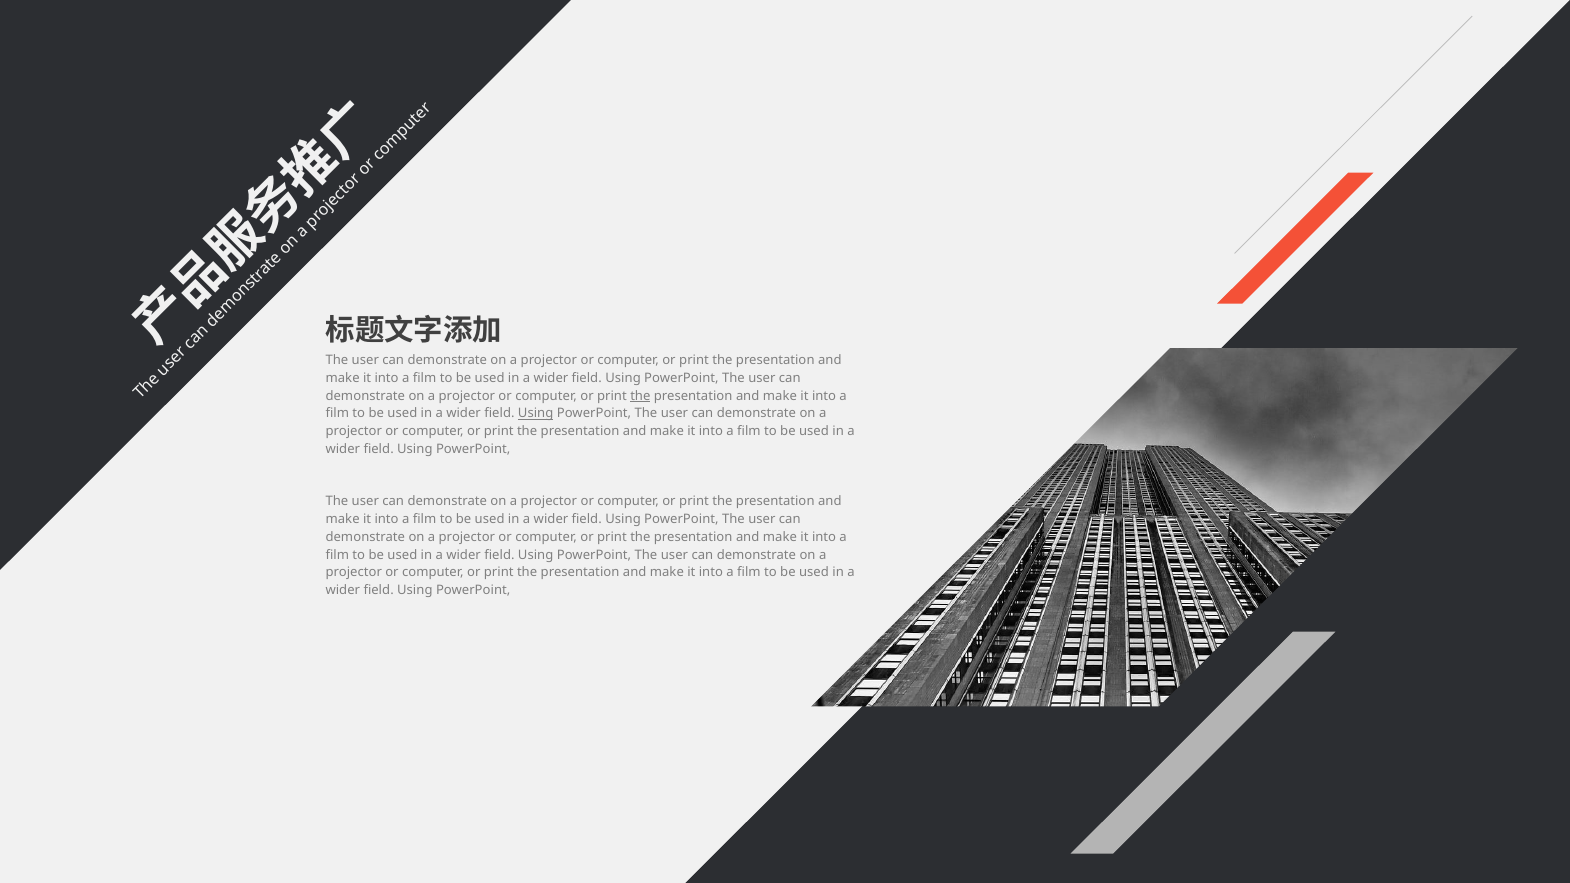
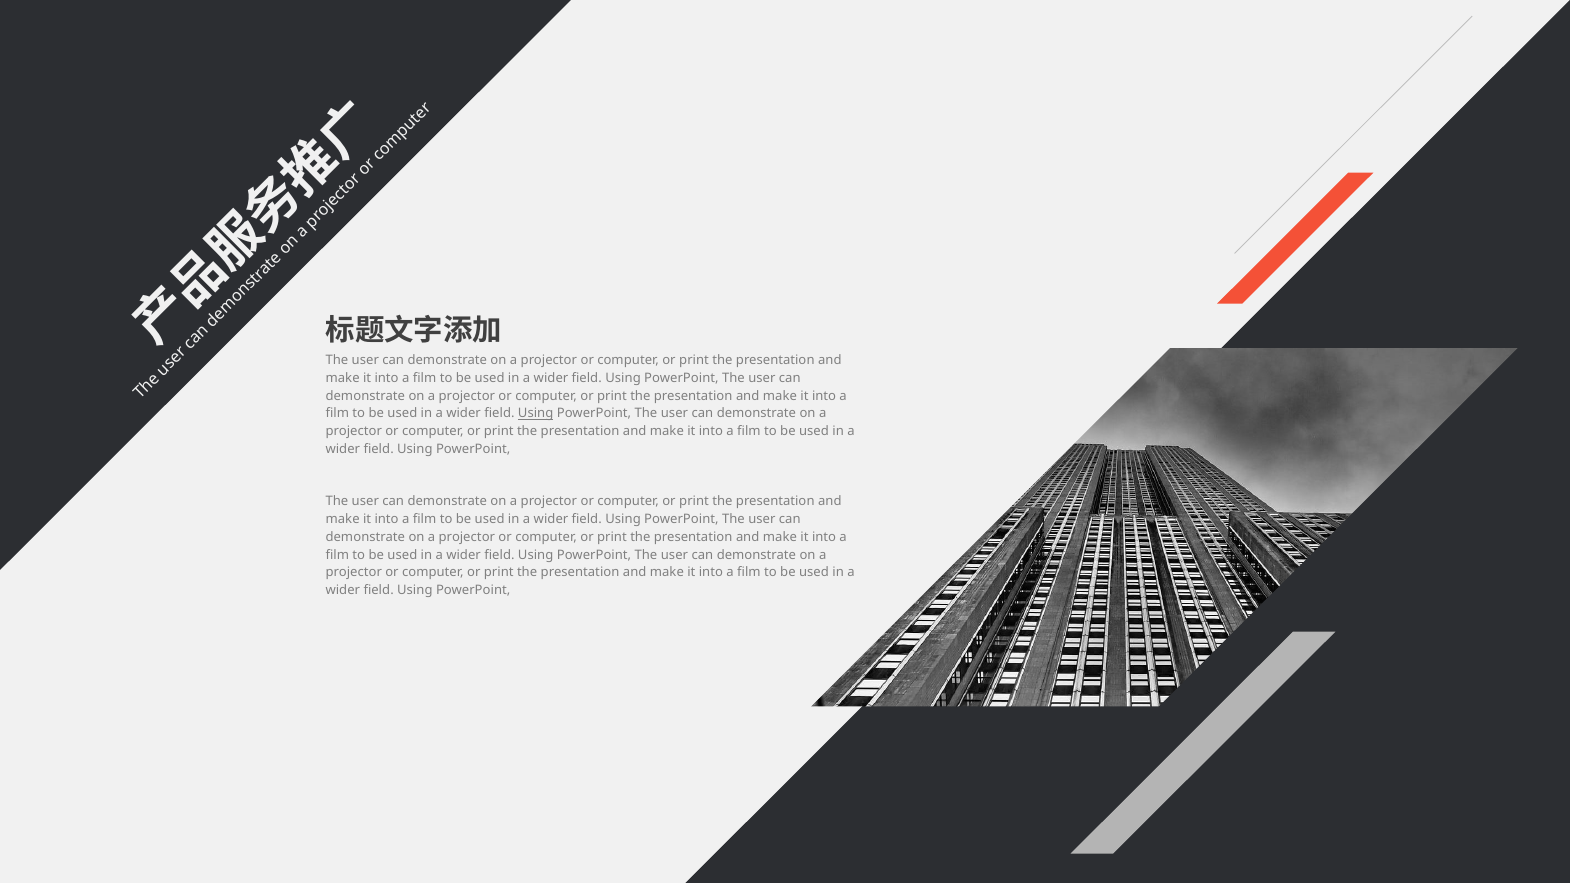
the at (640, 396) underline: present -> none
